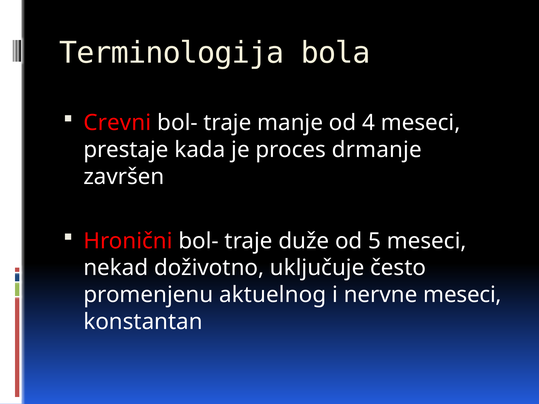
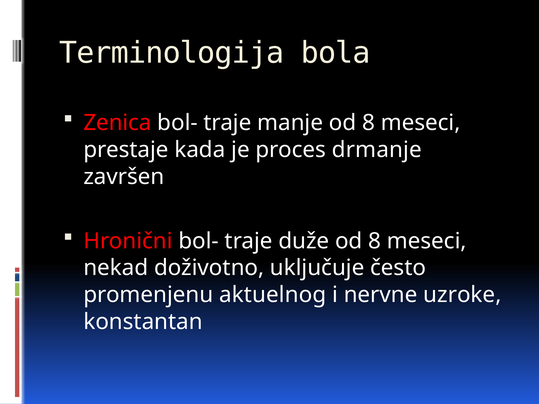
Crevni: Crevni -> Zenica
manje od 4: 4 -> 8
duže od 5: 5 -> 8
nervne meseci: meseci -> uzroke
